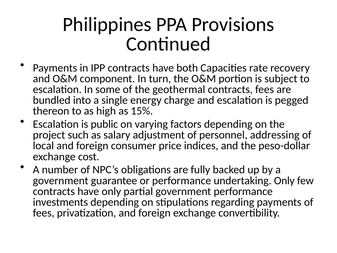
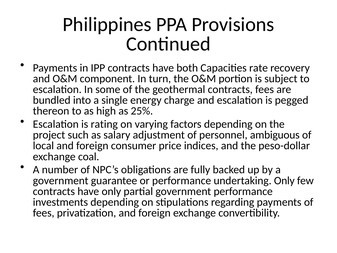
15%: 15% -> 25%
public: public -> rating
addressing: addressing -> ambiguous
cost: cost -> coal
